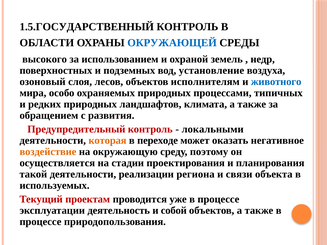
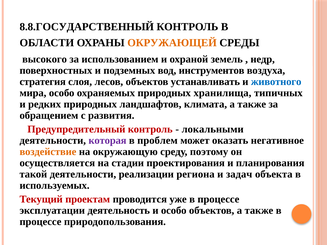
1.5.ГОСУДАРСТВЕННЫЙ: 1.5.ГОСУДАРСТВЕННЫЙ -> 8.8.ГОСУДАРСТВЕННЫЙ
ОКРУЖАЮЩЕЙ colour: blue -> orange
установление: установление -> инструментов
озоновый: озоновый -> стратегия
исполнителям: исполнителям -> устанавливать
процессами: процессами -> хранилища
которая colour: orange -> purple
переходе: переходе -> проблем
связи: связи -> задач
и собой: собой -> особо
